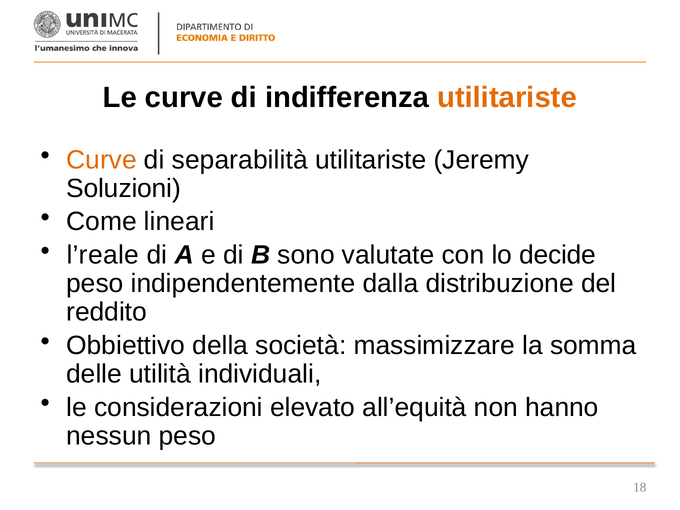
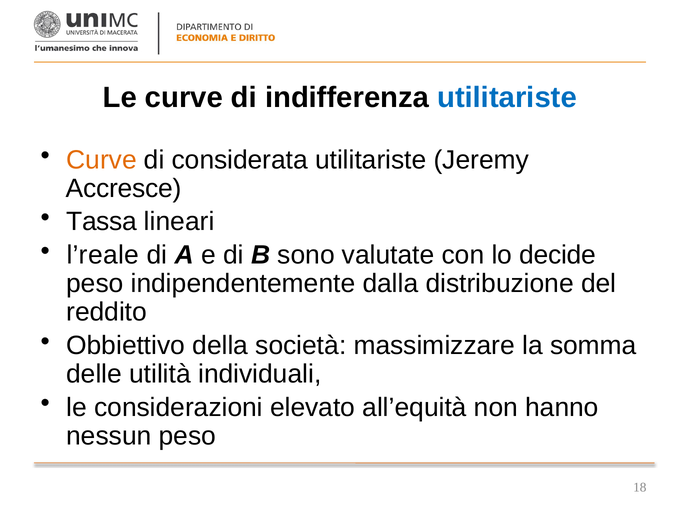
utilitariste at (507, 97) colour: orange -> blue
separabilità: separabilità -> considerata
Soluzioni: Soluzioni -> Accresce
Come: Come -> Tassa
